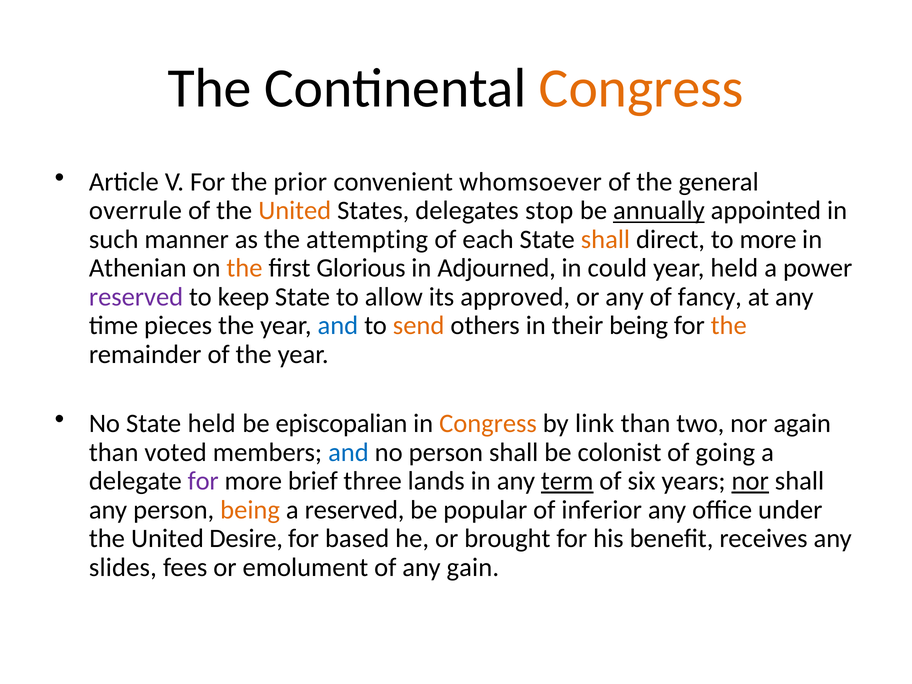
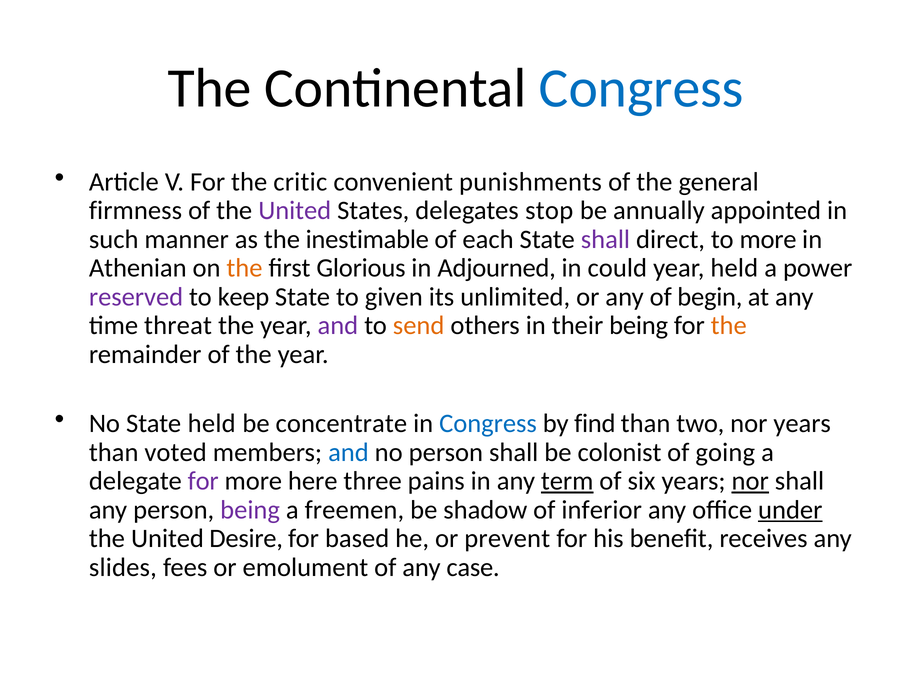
Congress at (641, 88) colour: orange -> blue
prior: prior -> critic
whomsoever: whomsoever -> punishments
overrule: overrule -> firmness
United at (295, 211) colour: orange -> purple
annually underline: present -> none
attempting: attempting -> inestimable
shall at (605, 239) colour: orange -> purple
allow: allow -> given
approved: approved -> unlimited
fancy: fancy -> begin
pieces: pieces -> threat
and at (338, 326) colour: blue -> purple
episcopalian: episcopalian -> concentrate
Congress at (488, 424) colour: orange -> blue
link: link -> find
nor again: again -> years
brief: brief -> here
lands: lands -> pains
being at (250, 510) colour: orange -> purple
a reserved: reserved -> freemen
popular: popular -> shadow
under underline: none -> present
brought: brought -> prevent
gain: gain -> case
